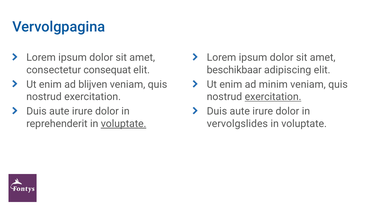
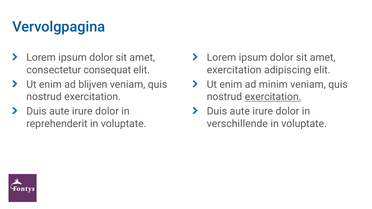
beschikbaar at (234, 70): beschikbaar -> exercitation
voluptate at (124, 124) underline: present -> none
vervolgslides: vervolgslides -> verschillende
